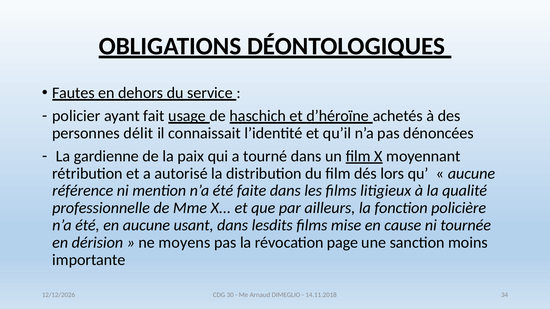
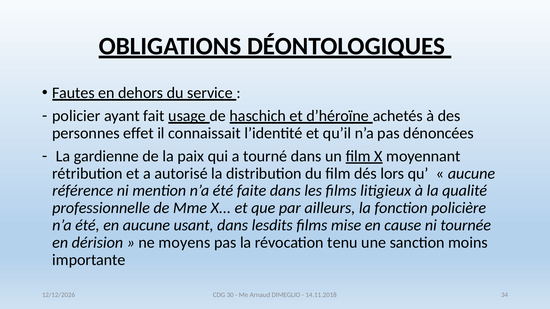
délit: délit -> effet
page: page -> tenu
